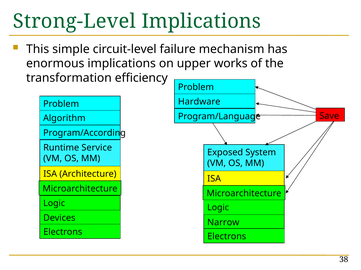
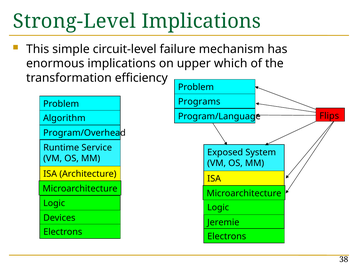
works: works -> which
Hardware: Hardware -> Programs
Save: Save -> Flips
Program/According: Program/According -> Program/Overhead
Narrow: Narrow -> Jeremie
